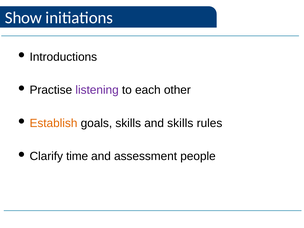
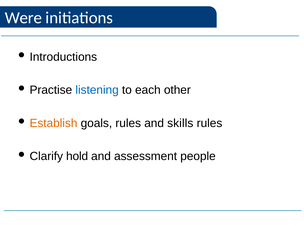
Show: Show -> Were
listening colour: purple -> blue
goals skills: skills -> rules
time: time -> hold
